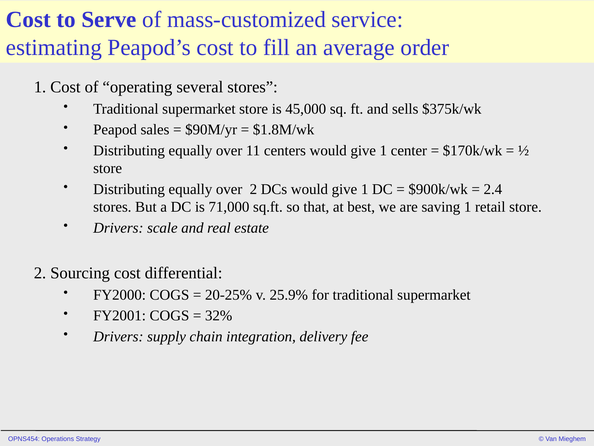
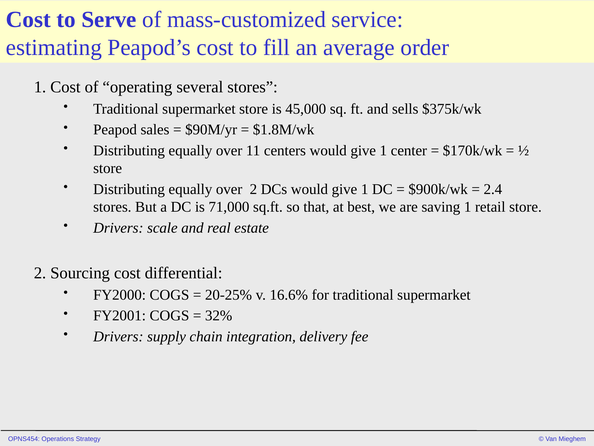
25.9%: 25.9% -> 16.6%
